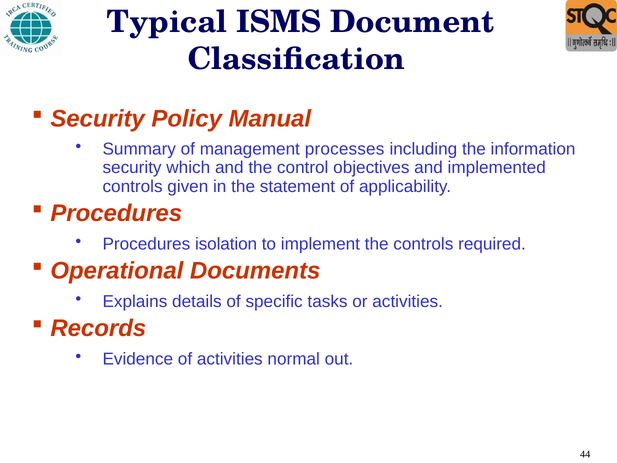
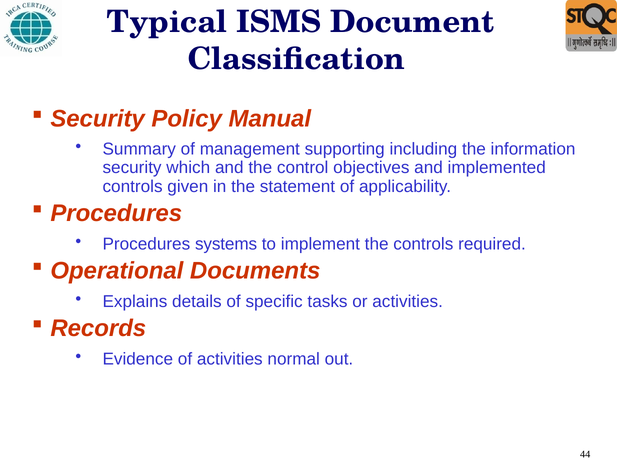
processes: processes -> supporting
isolation: isolation -> systems
